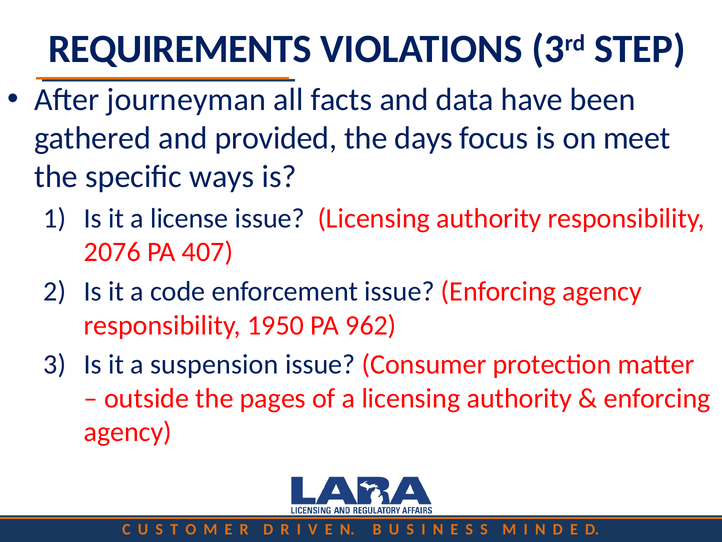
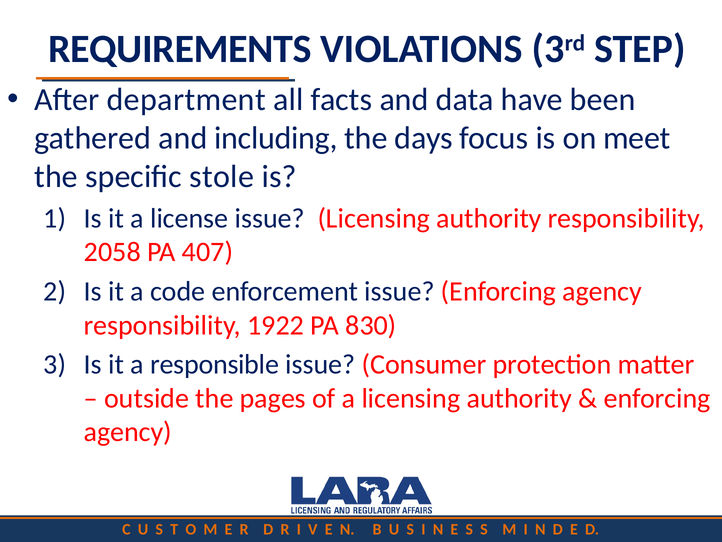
journeyman: journeyman -> department
provided: provided -> including
ways: ways -> stole
2076: 2076 -> 2058
1950: 1950 -> 1922
962: 962 -> 830
suspension: suspension -> responsible
